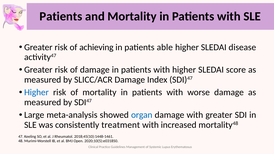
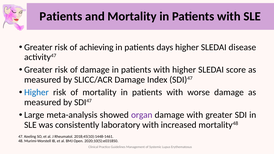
able: able -> days
organ colour: blue -> purple
treatment: treatment -> laboratory
